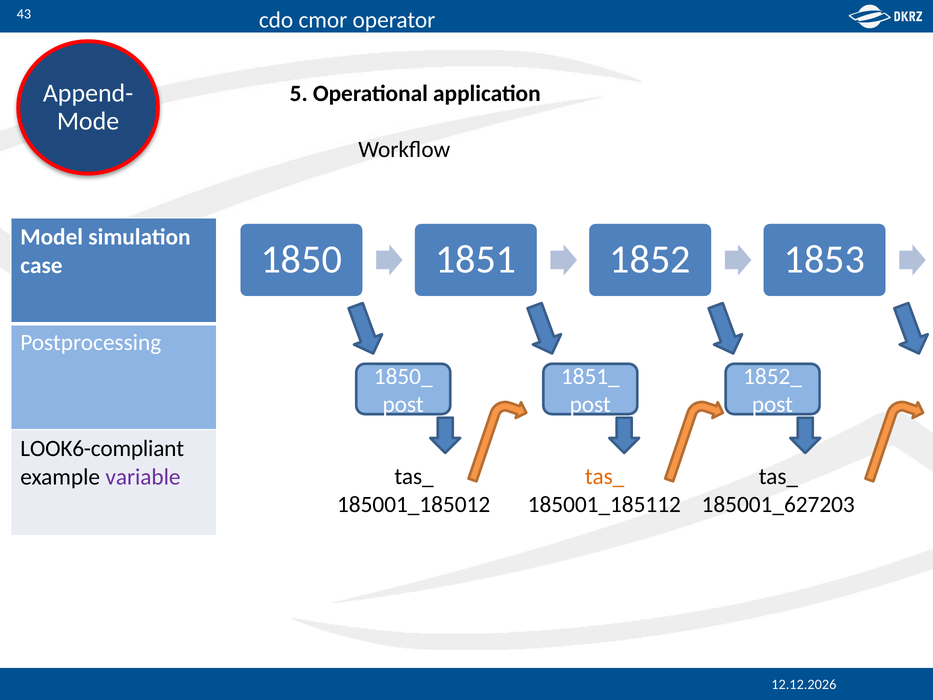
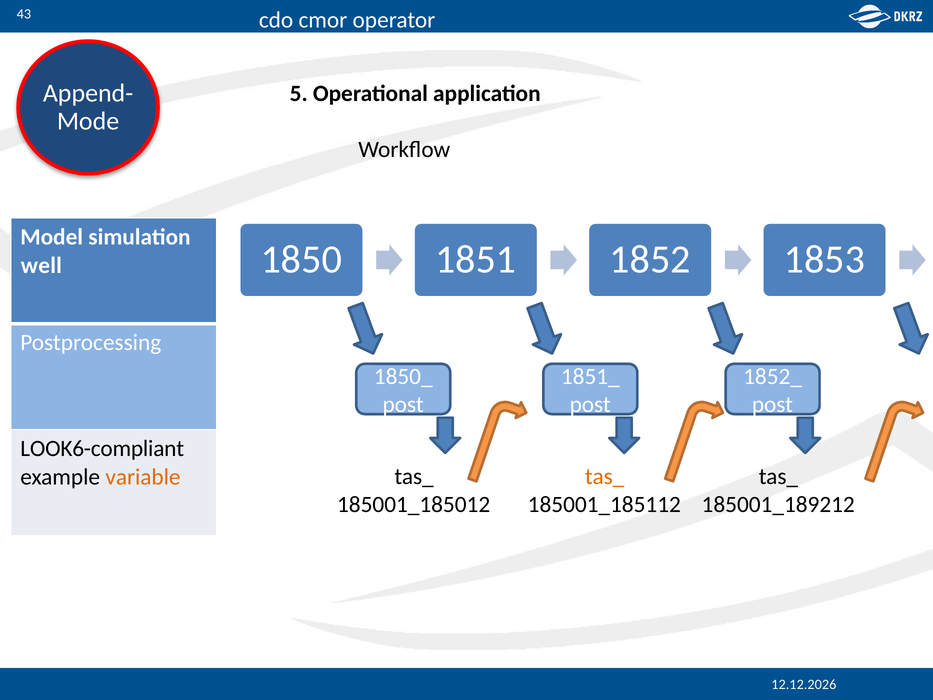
case: case -> well
variable colour: purple -> orange
185001_627203: 185001_627203 -> 185001_189212
